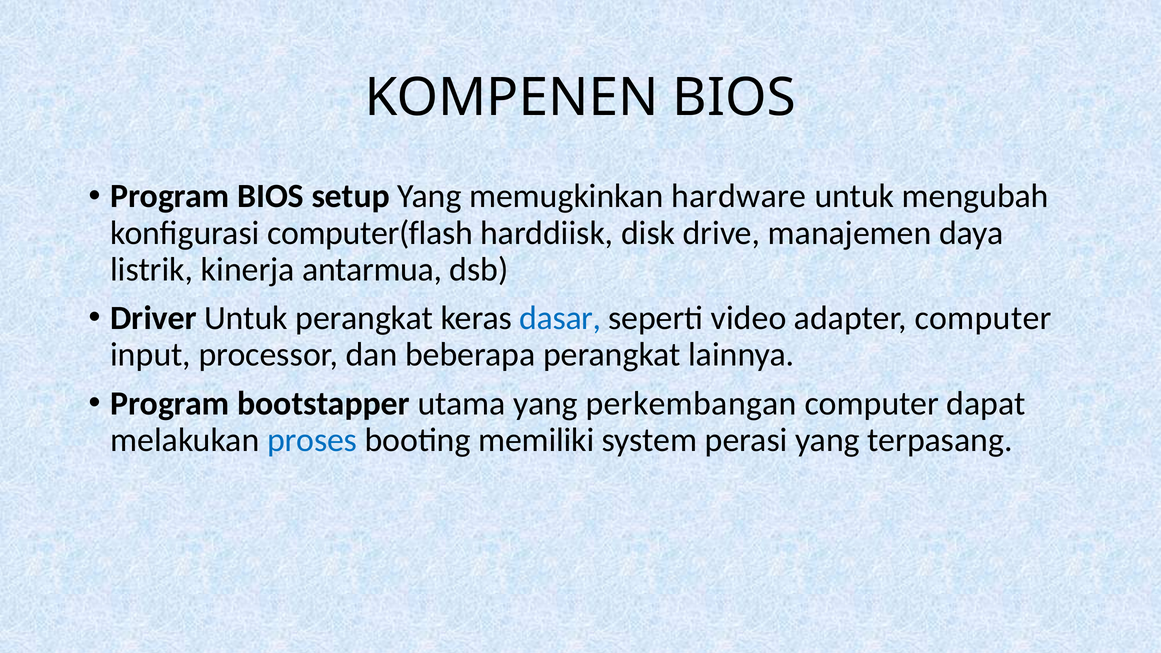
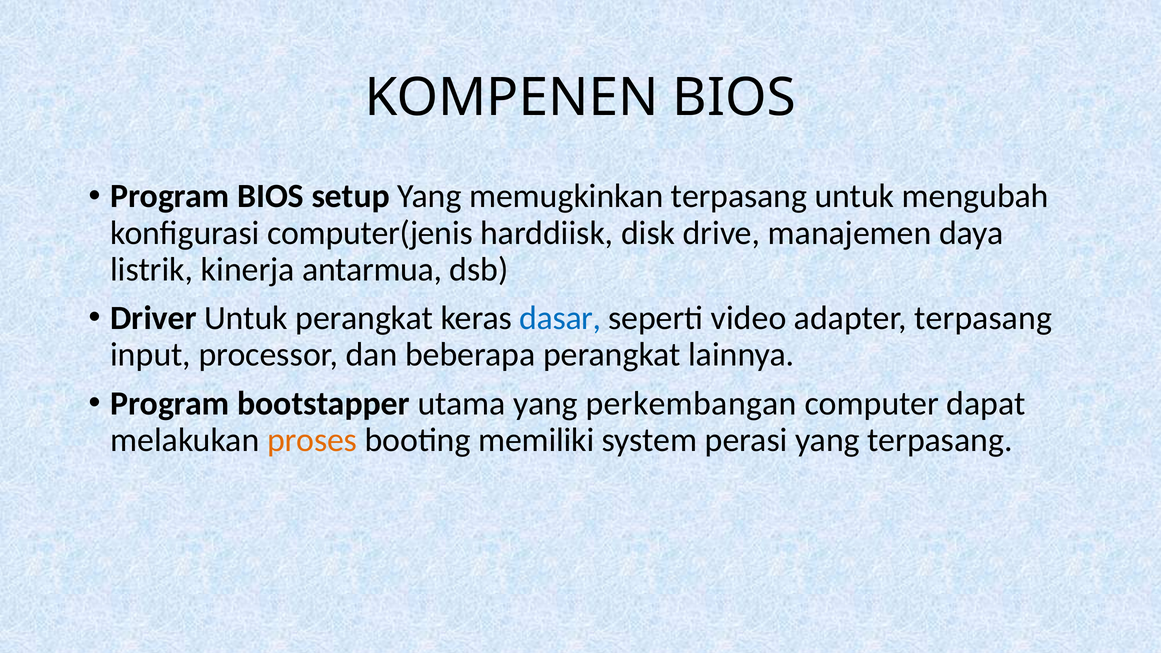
memugkinkan hardware: hardware -> terpasang
computer(flash: computer(flash -> computer(jenis
adapter computer: computer -> terpasang
proses colour: blue -> orange
